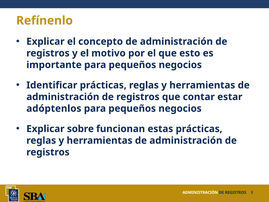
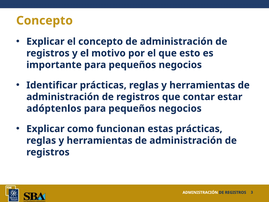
Refínenlo at (45, 21): Refínenlo -> Concepto
sobre: sobre -> como
